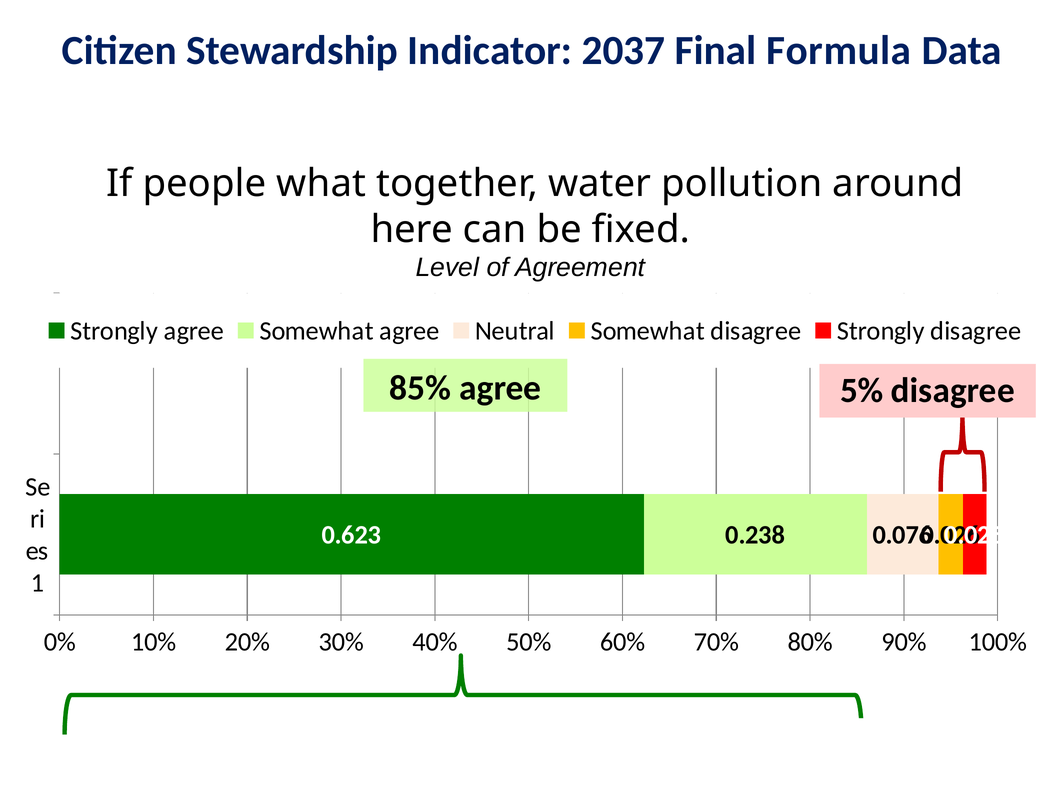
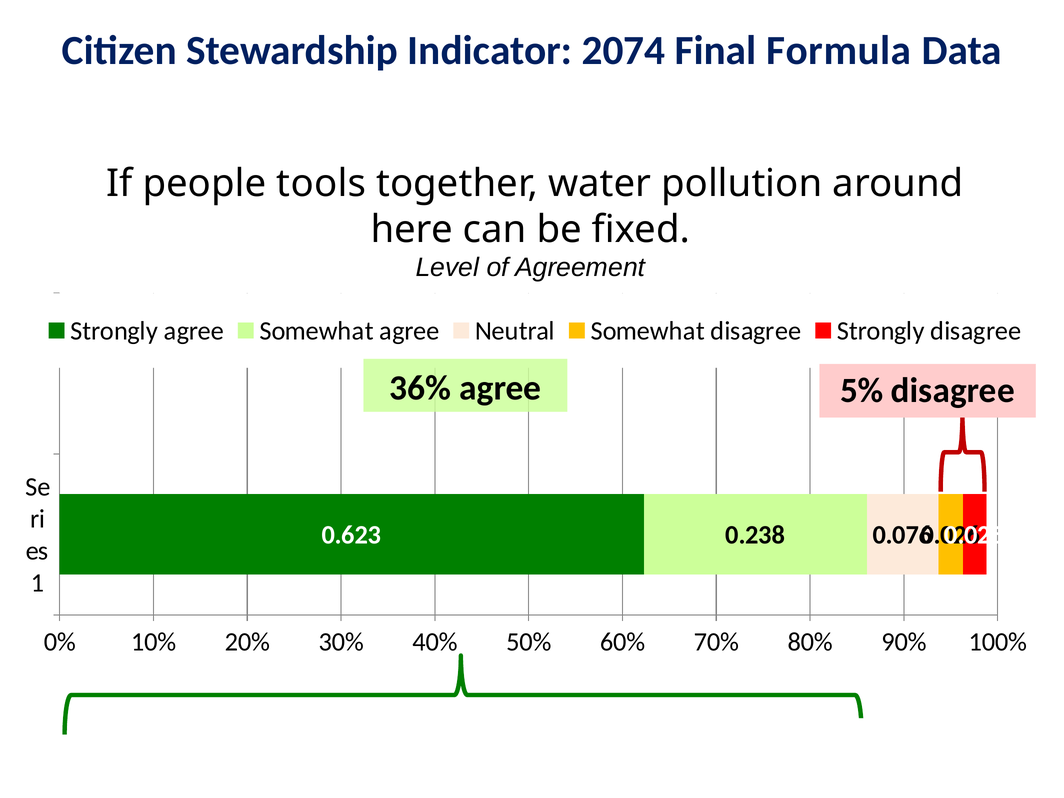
2037: 2037 -> 2074
what: what -> tools
85%: 85% -> 36%
